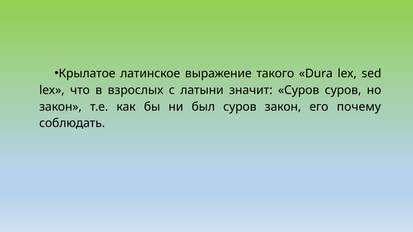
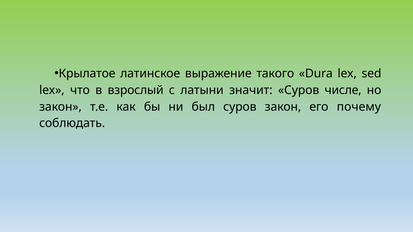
взрослых: взрослых -> взрослый
Суров суров: суров -> числе
